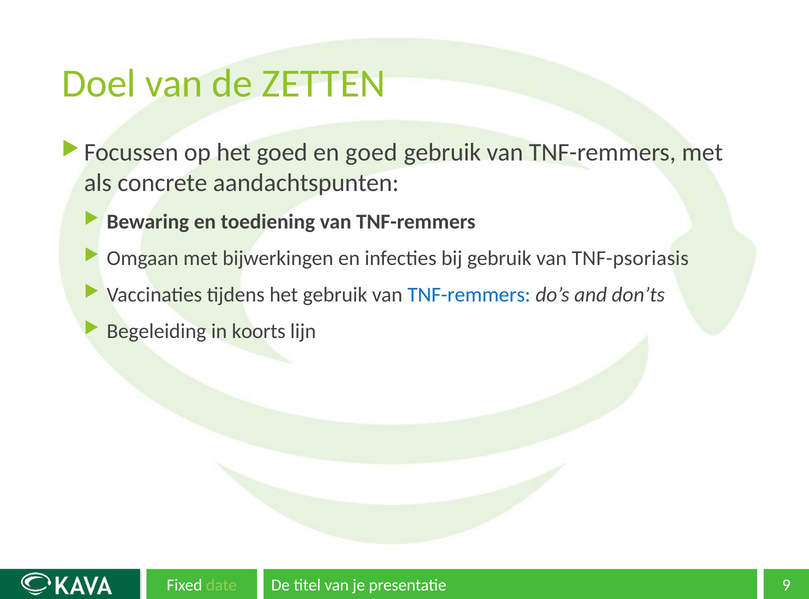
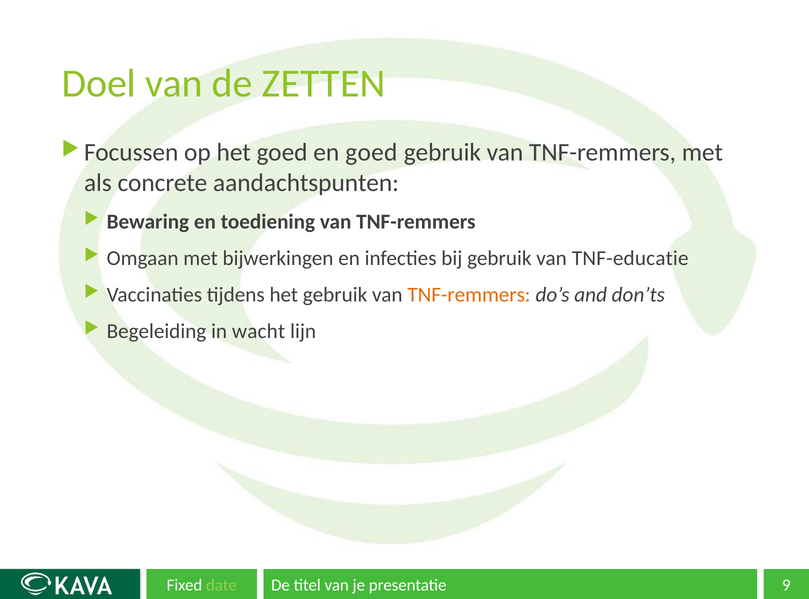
TNF-psoriasis: TNF-psoriasis -> TNF-educatie
TNF-remmers at (469, 295) colour: blue -> orange
koorts: koorts -> wacht
